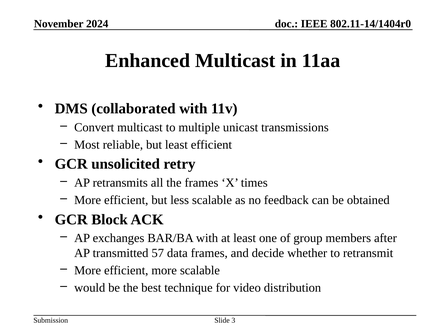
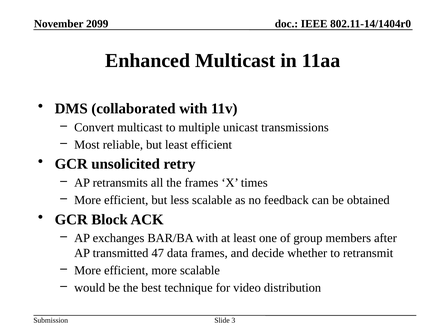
2024: 2024 -> 2099
57: 57 -> 47
